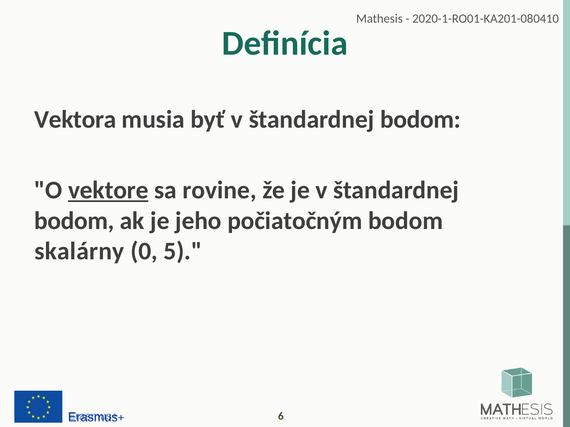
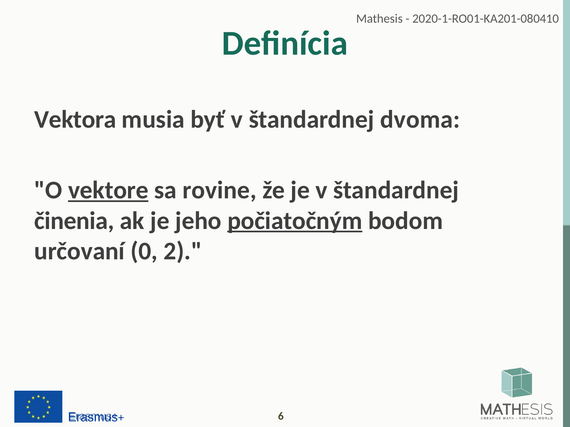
byť v štandardnej bodom: bodom -> dvoma
bodom at (74, 221): bodom -> činenia
počiatočným underline: none -> present
skalárny: skalárny -> určovaní
5: 5 -> 2
